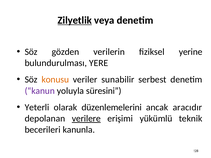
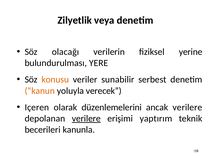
Zilyetlik underline: present -> none
gözden: gözden -> olacağı
kanun colour: purple -> orange
süresini: süresini -> verecek
Yeterli: Yeterli -> Içeren
ancak aracıdır: aracıdır -> verilere
yükümlü: yükümlü -> yaptırım
